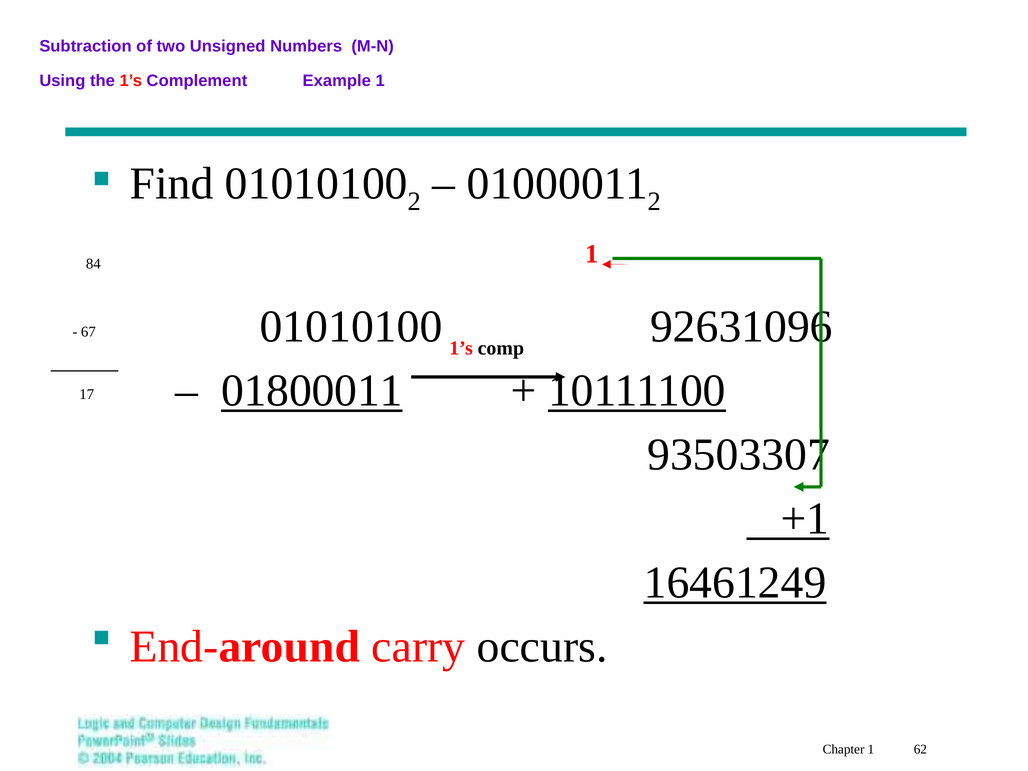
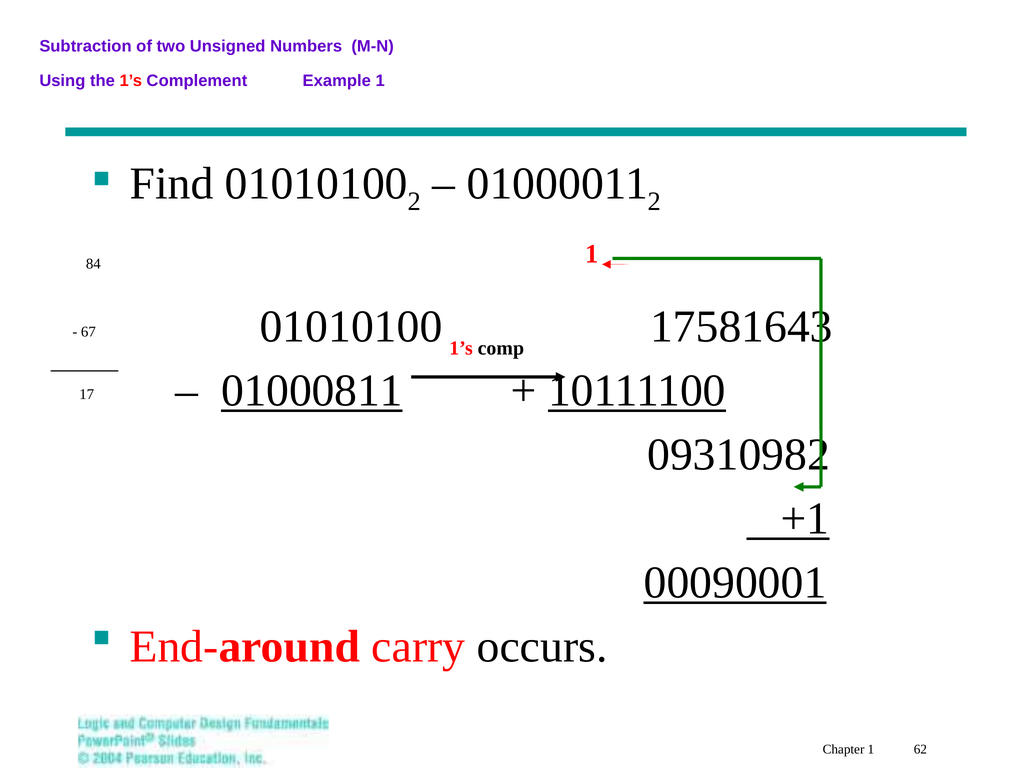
92631096: 92631096 -> 17581643
01800011: 01800011 -> 01000811
93503307: 93503307 -> 09310982
16461249: 16461249 -> 00090001
